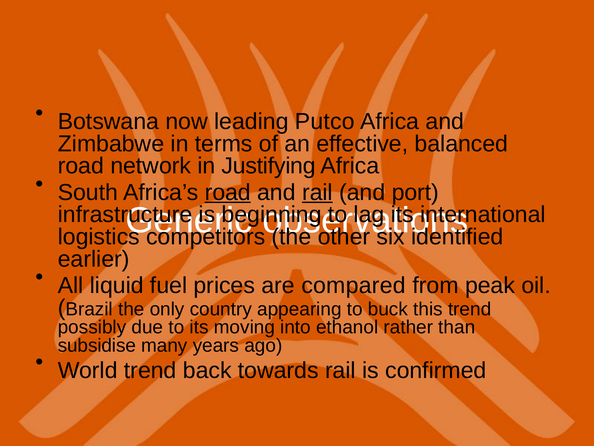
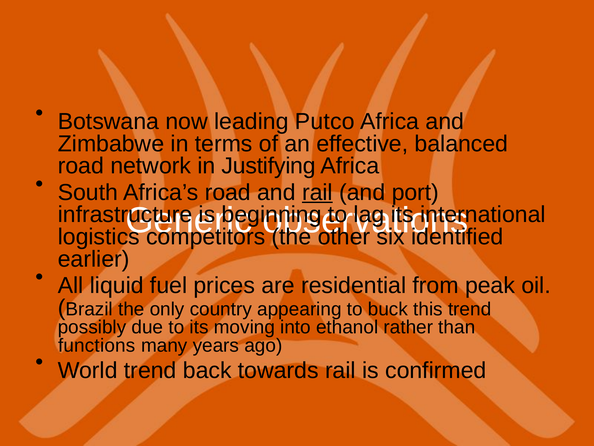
road at (228, 192) underline: present -> none
compared: compared -> residential
subsidise: subsidise -> functions
